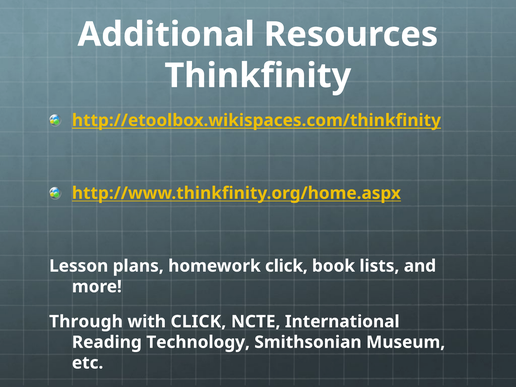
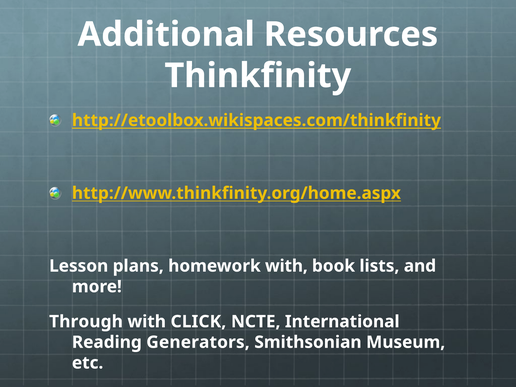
homework click: click -> with
Technology: Technology -> Generators
